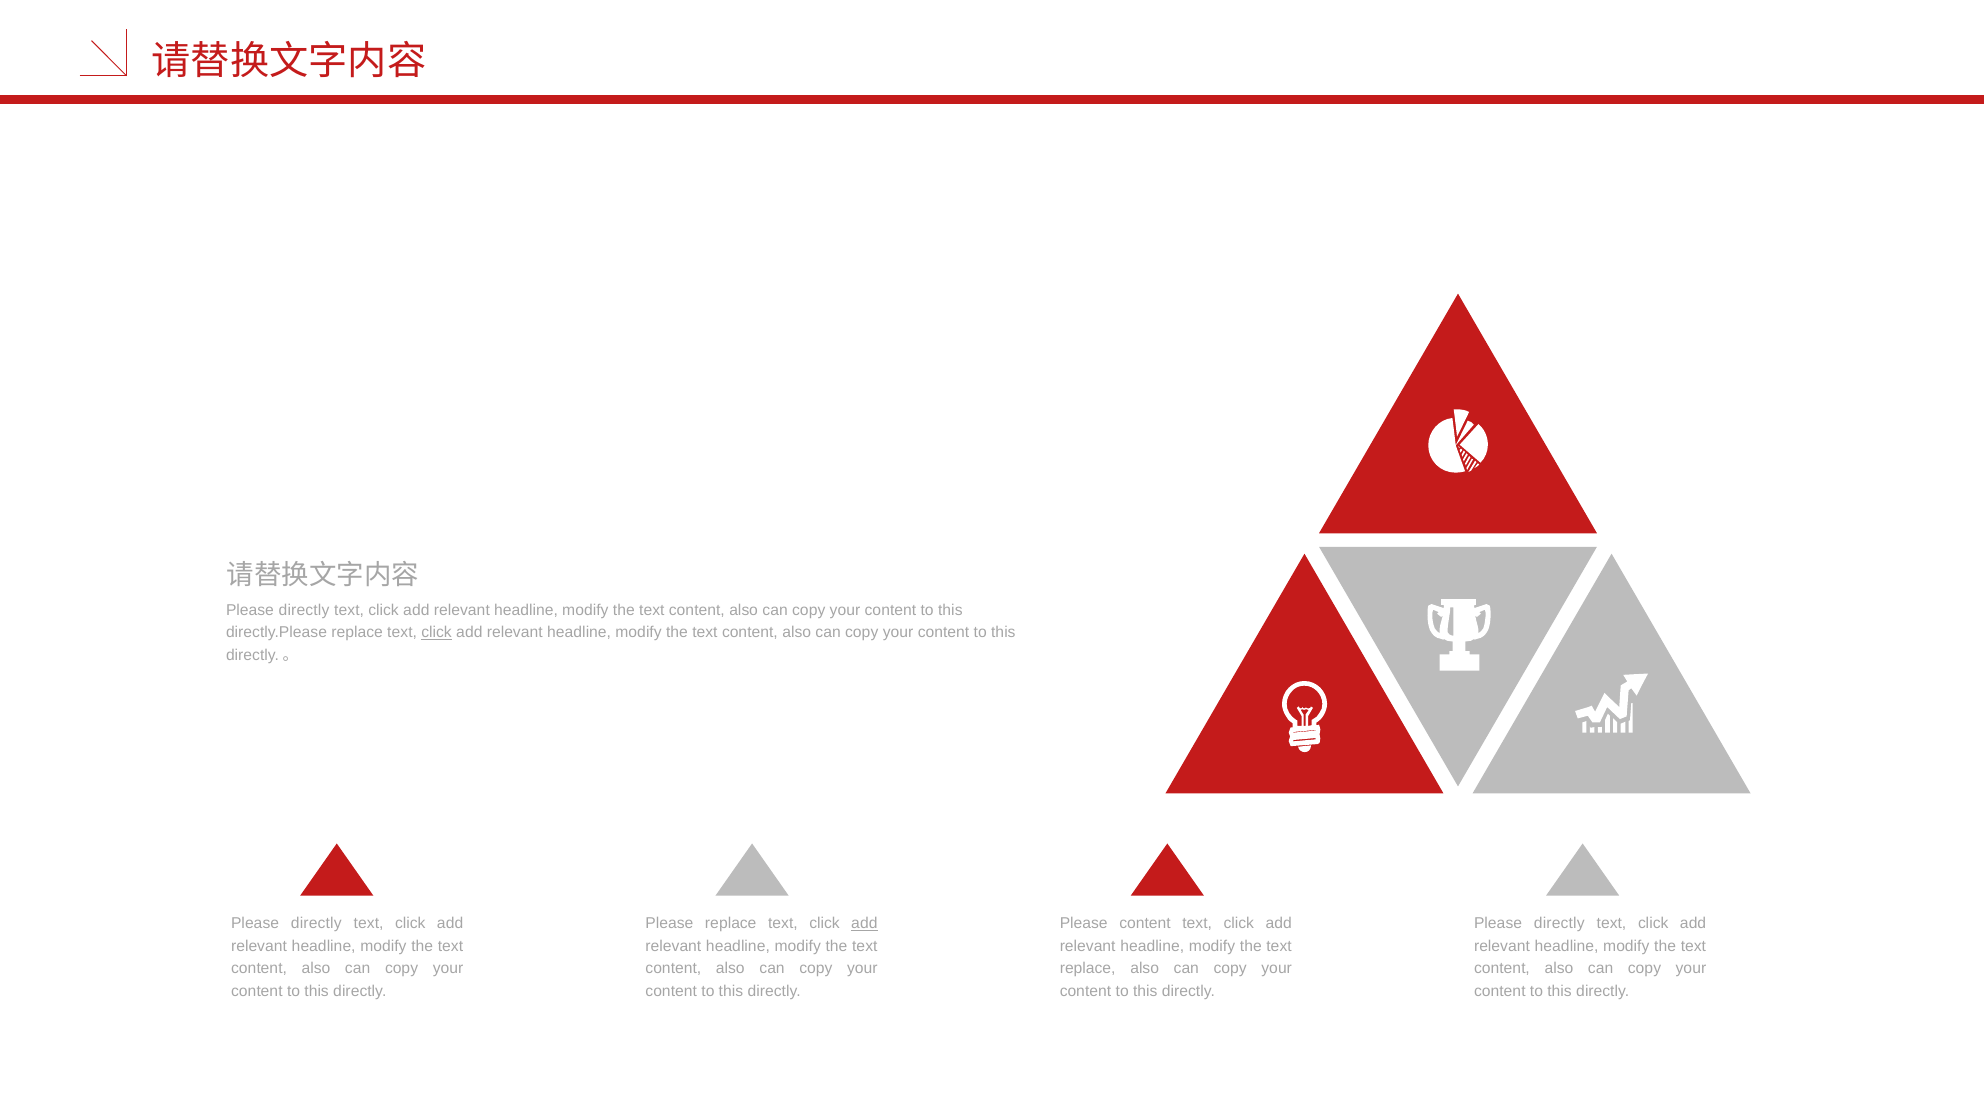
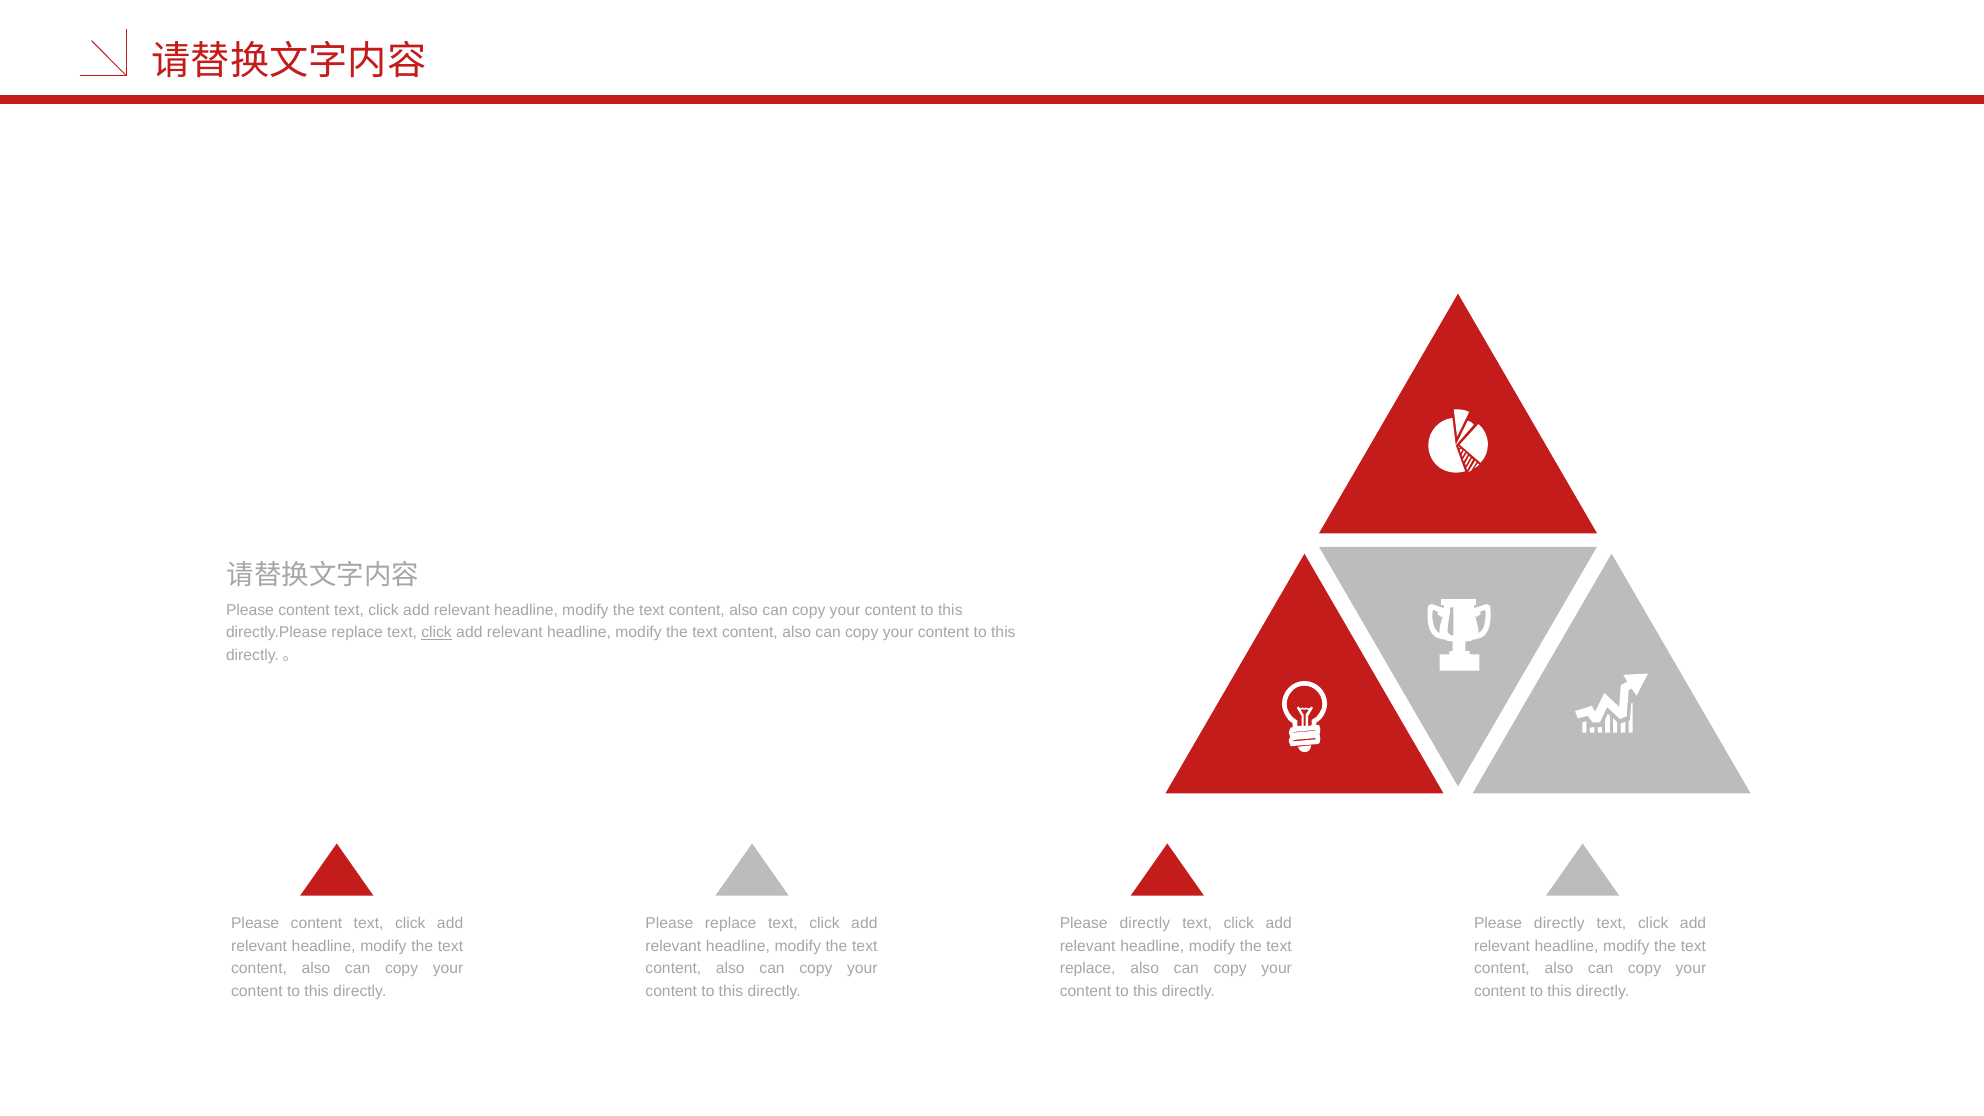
directly at (304, 610): directly -> content
directly at (316, 924): directly -> content
add at (864, 924) underline: present -> none
content at (1145, 924): content -> directly
